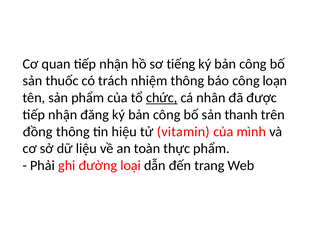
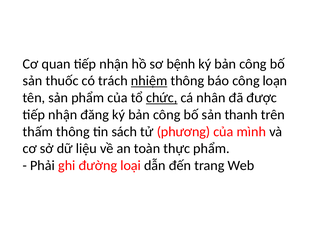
tiếng: tiếng -> bệnh
nhiệm underline: none -> present
đồng: đồng -> thấm
hiệu: hiệu -> sách
vitamin: vitamin -> phương
